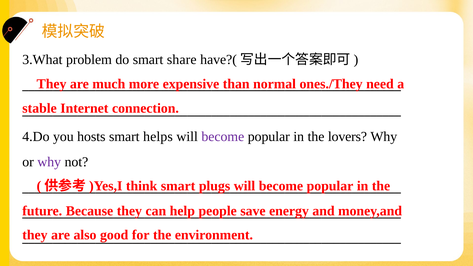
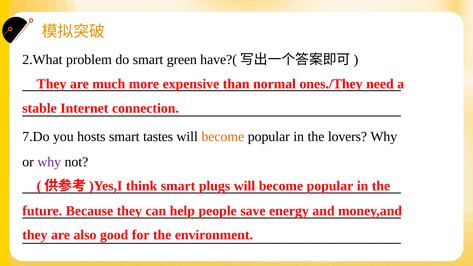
3.What: 3.What -> 2.What
share: share -> green
4.Do: 4.Do -> 7.Do
helps: helps -> tastes
become at (223, 137) colour: purple -> orange
